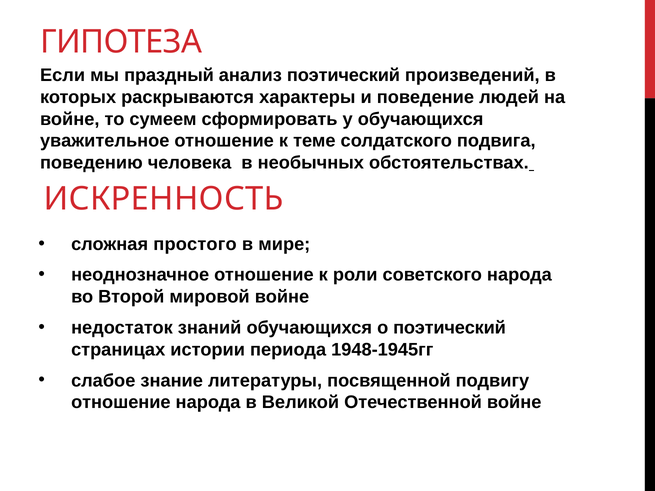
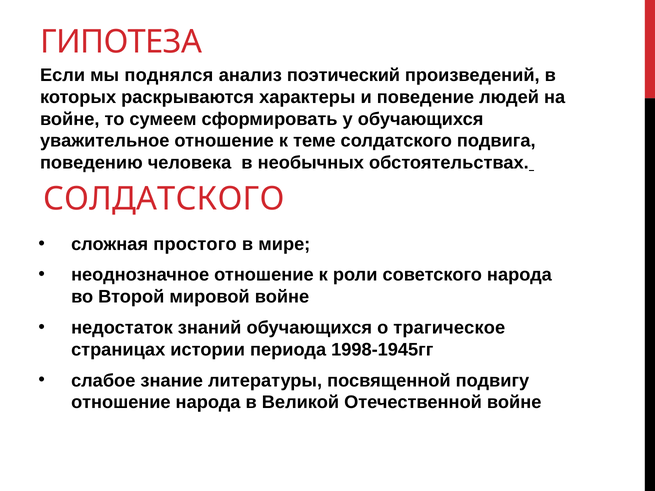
праздный: праздный -> поднялся
ИСКРЕННОСТЬ at (164, 199): ИСКРЕННОСТЬ -> СОЛДАТСКОГО
о поэтический: поэтический -> трагическое
1948-1945гг: 1948-1945гг -> 1998-1945гг
